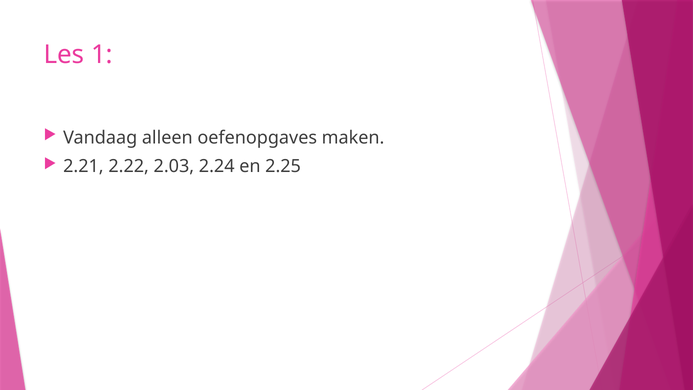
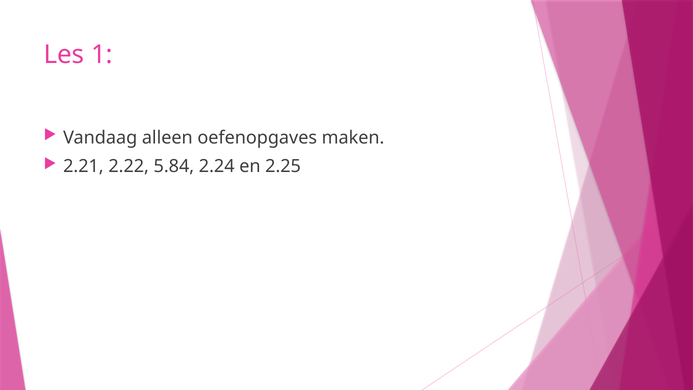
2.03: 2.03 -> 5.84
